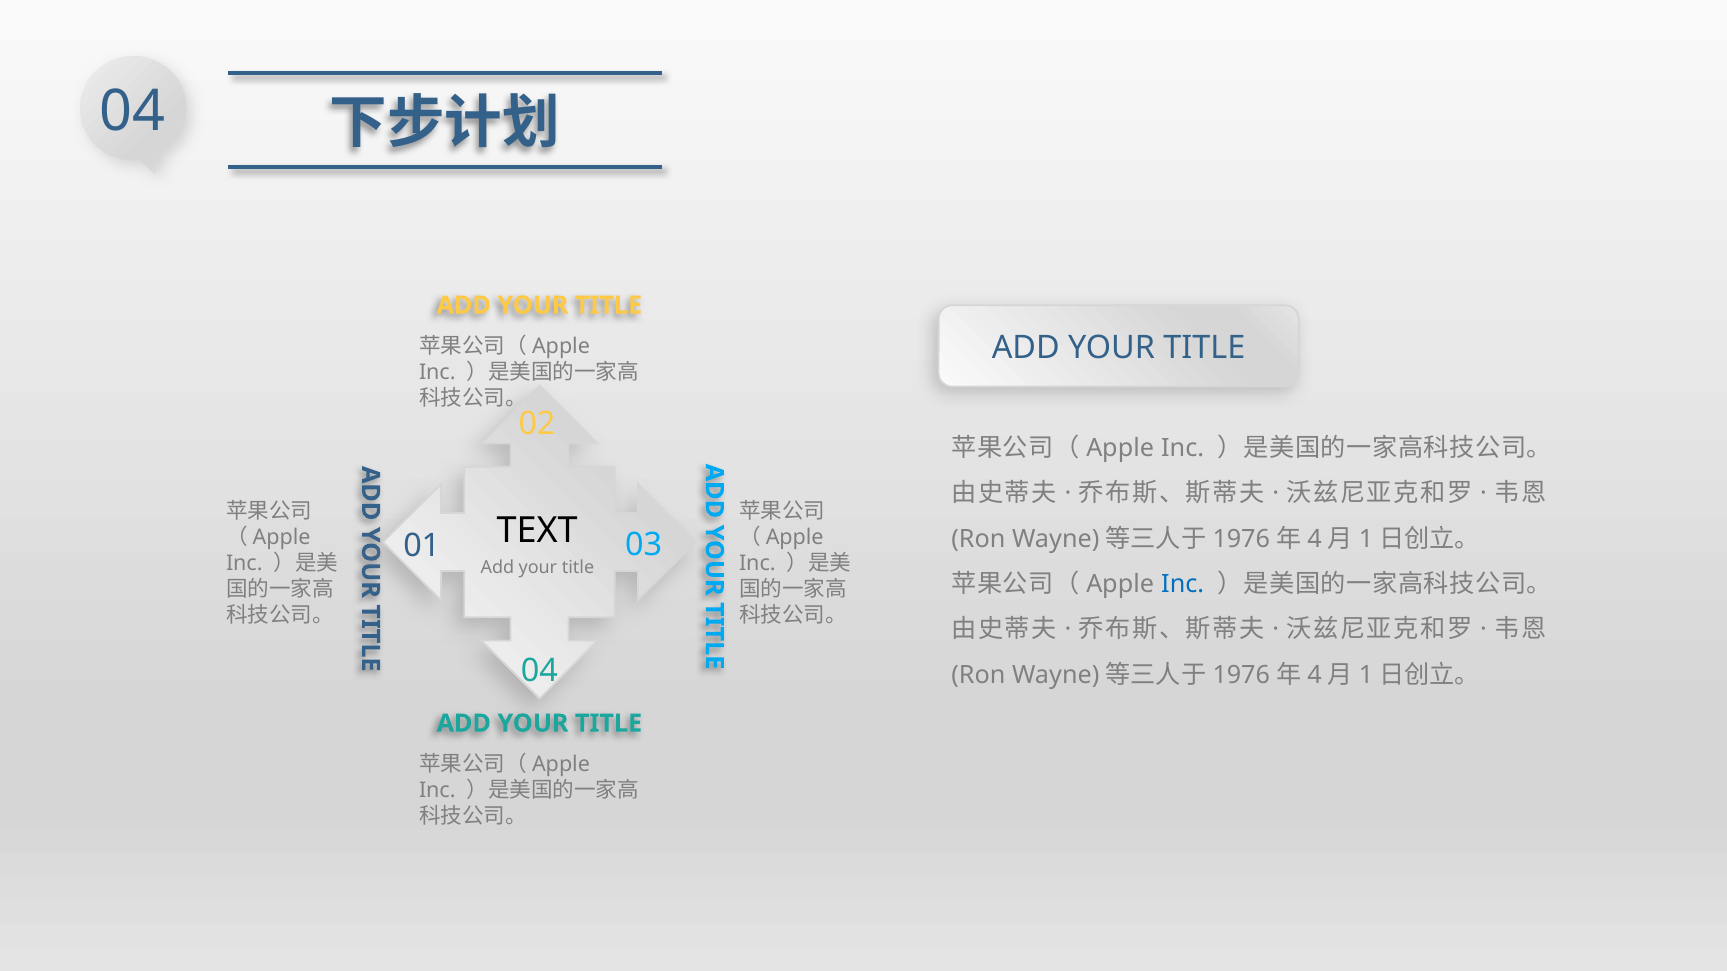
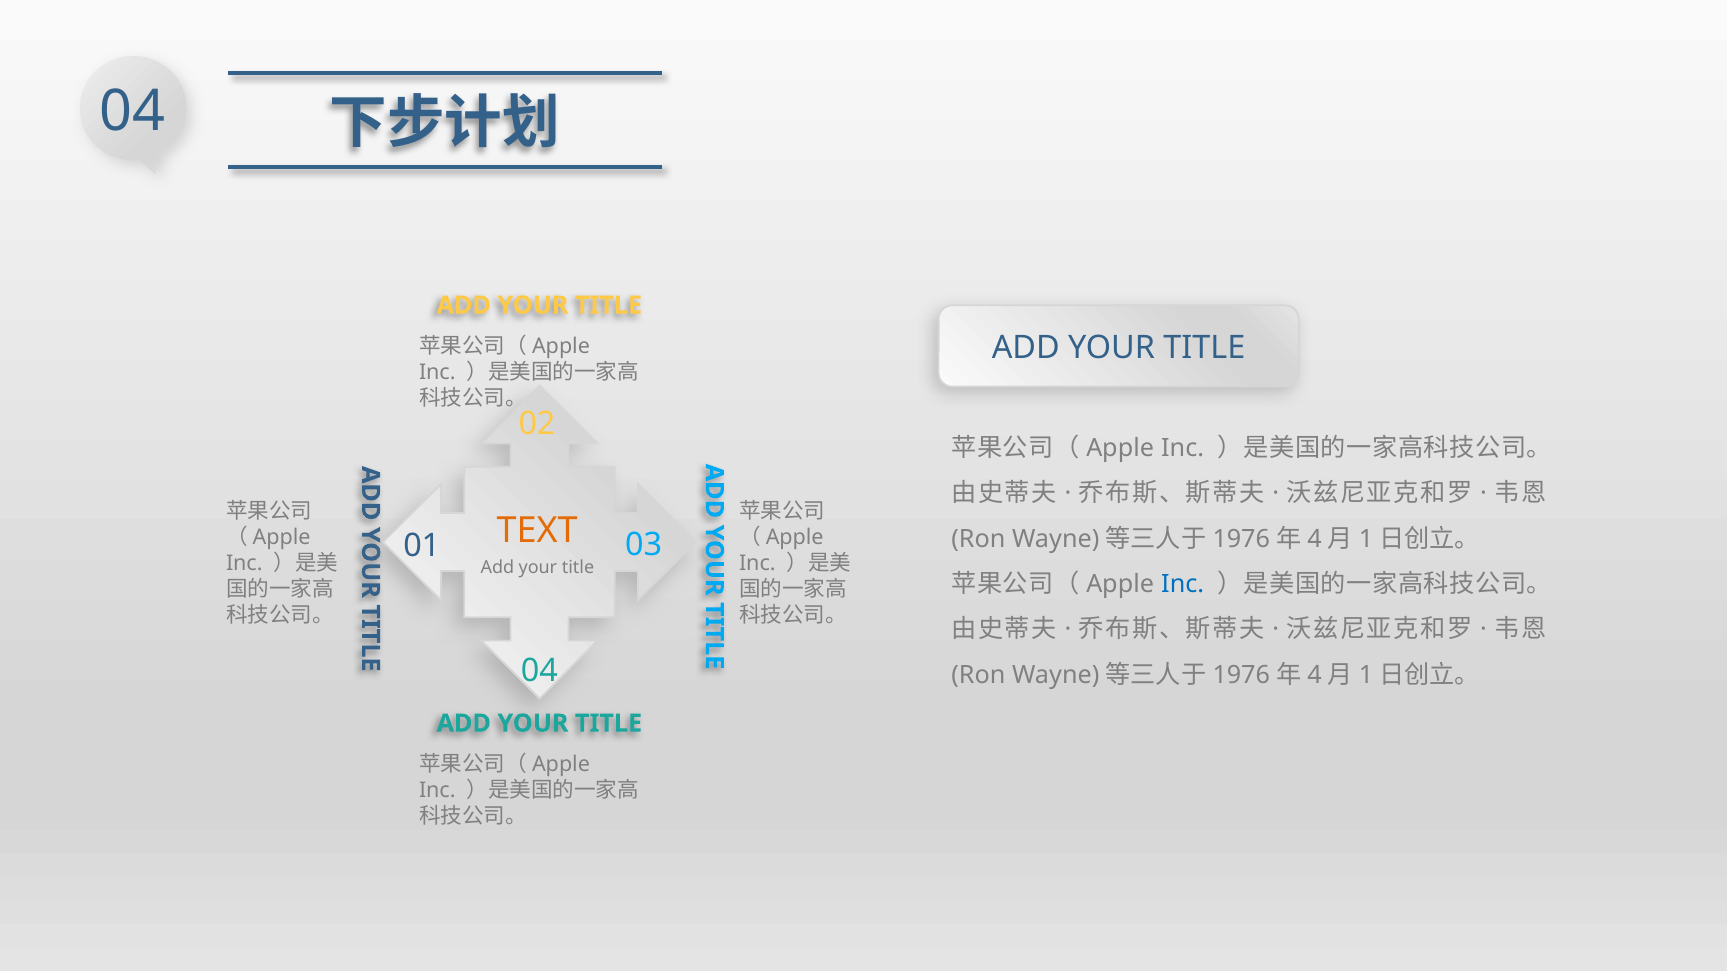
TEXT colour: black -> orange
